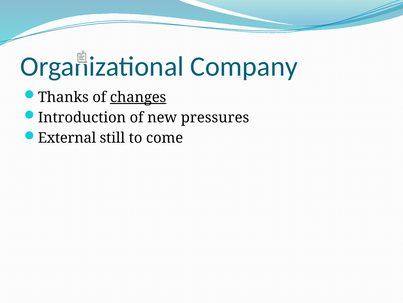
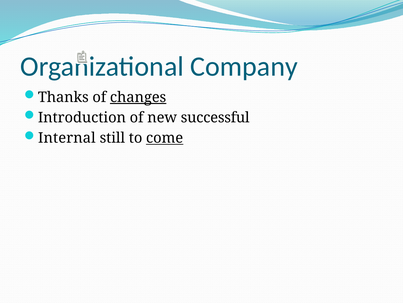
pressures: pressures -> successful
External: External -> Internal
come underline: none -> present
